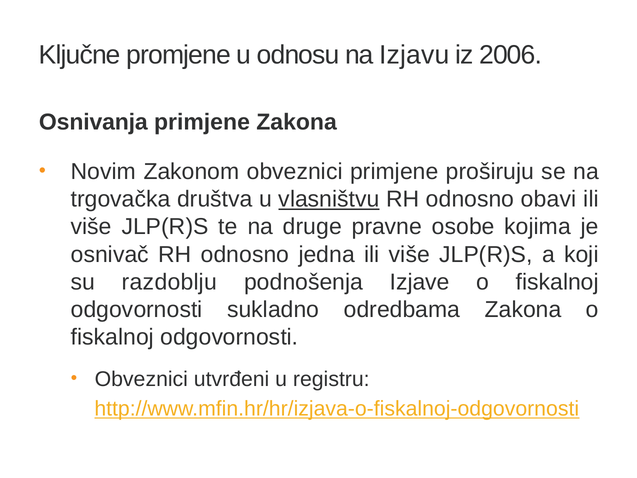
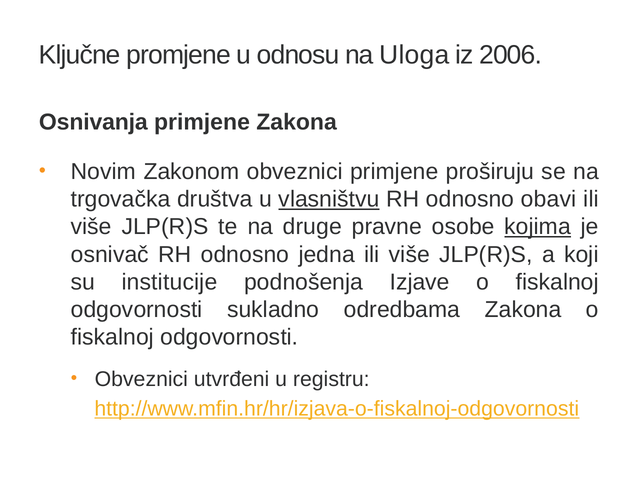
Izjavu: Izjavu -> Uloga
kojima underline: none -> present
razdoblju: razdoblju -> institucije
